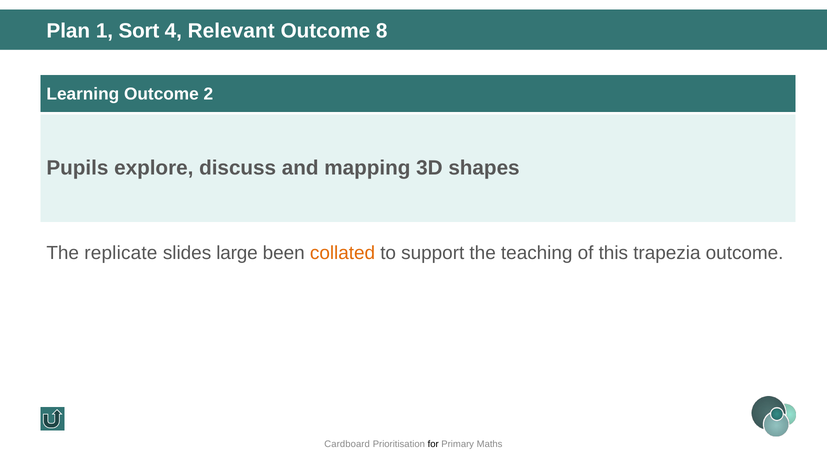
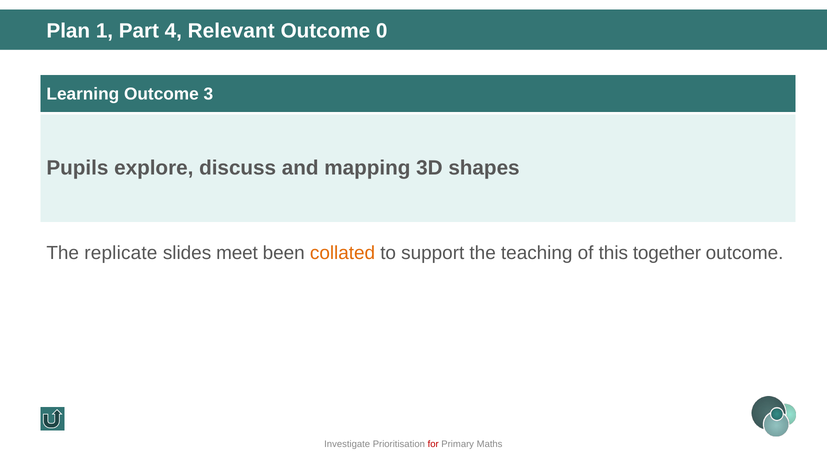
Sort: Sort -> Part
8: 8 -> 0
2: 2 -> 3
large: large -> meet
trapezia: trapezia -> together
Cardboard: Cardboard -> Investigate
for colour: black -> red
